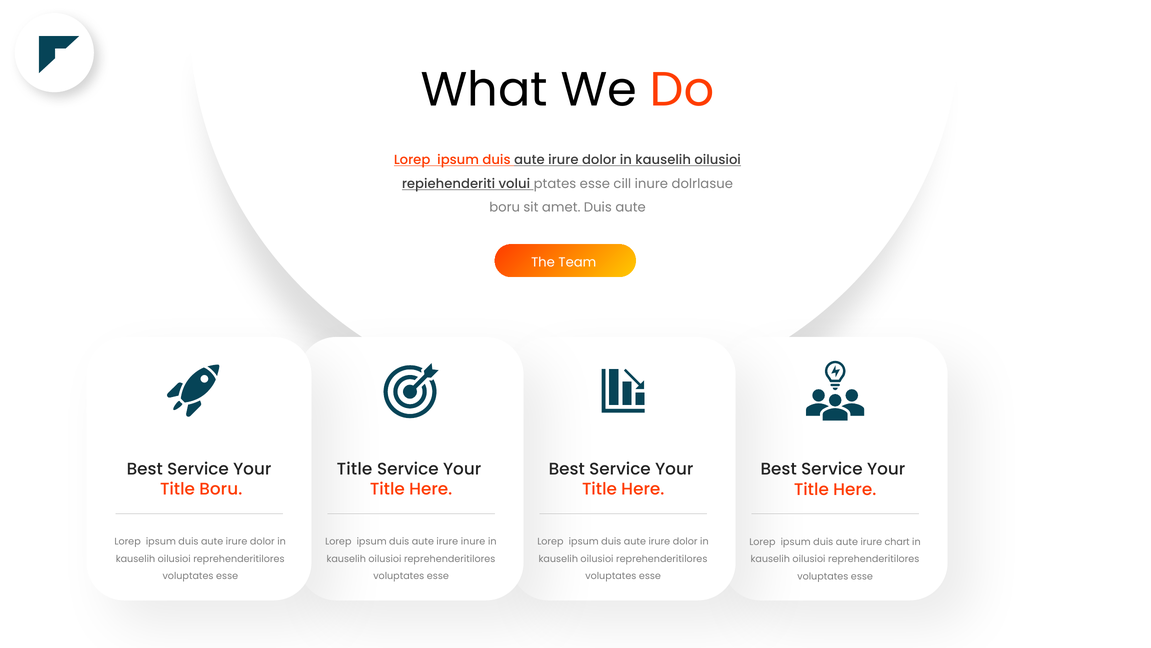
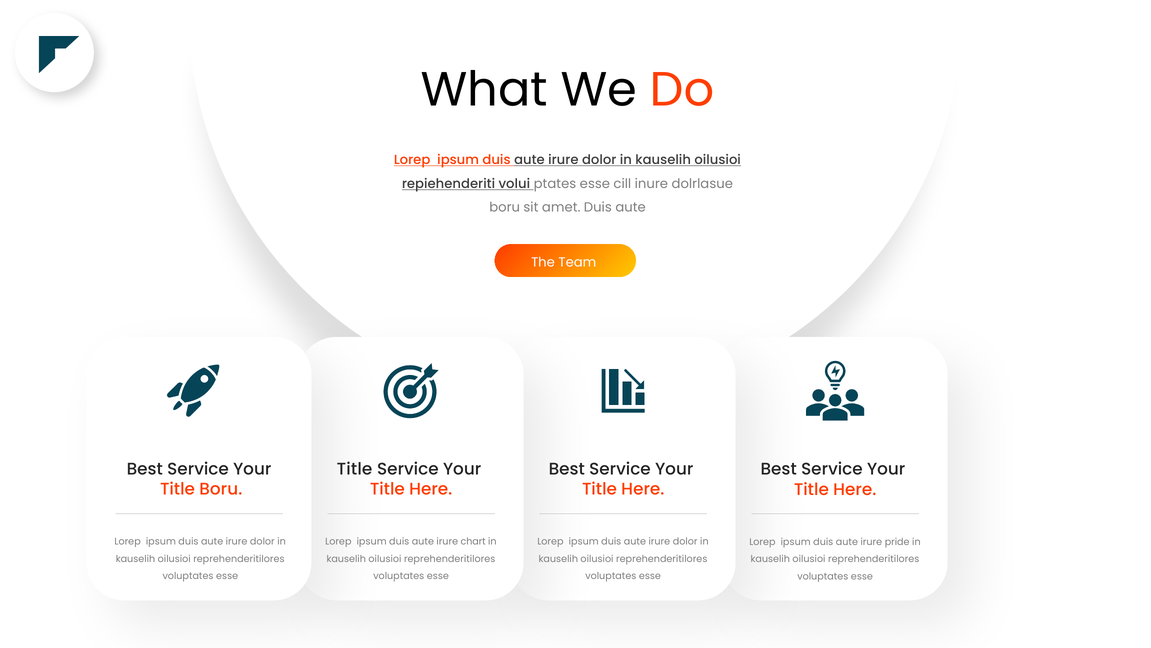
irure inure: inure -> chart
chart: chart -> pride
